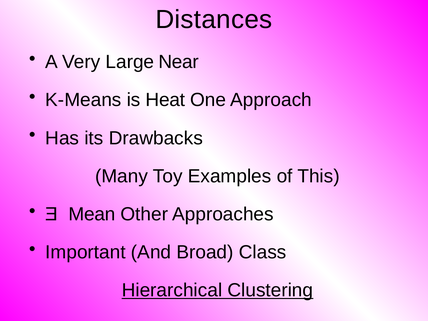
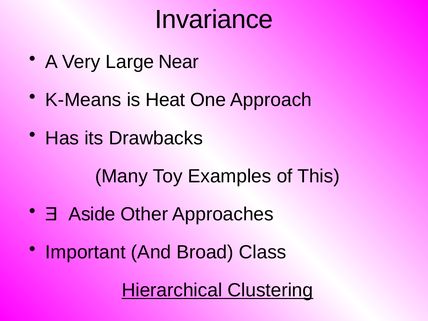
Distances: Distances -> Invariance
Mean: Mean -> Aside
